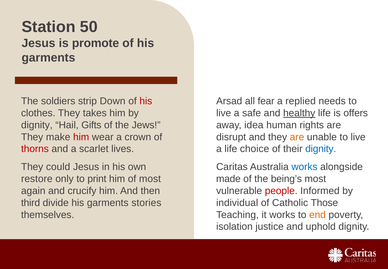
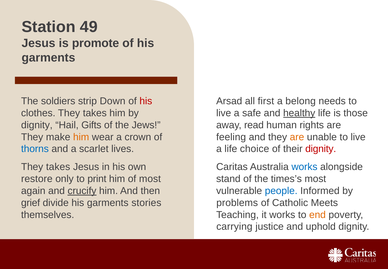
50: 50 -> 49
fear: fear -> first
replied: replied -> belong
offers: offers -> those
idea: idea -> read
him at (81, 137) colour: red -> orange
disrupt: disrupt -> feeling
thorns colour: red -> blue
dignity at (321, 149) colour: blue -> red
could at (58, 167): could -> takes
made: made -> stand
being’s: being’s -> times’s
crucify underline: none -> present
people colour: red -> blue
third: third -> grief
individual: individual -> problems
Those: Those -> Meets
isolation: isolation -> carrying
